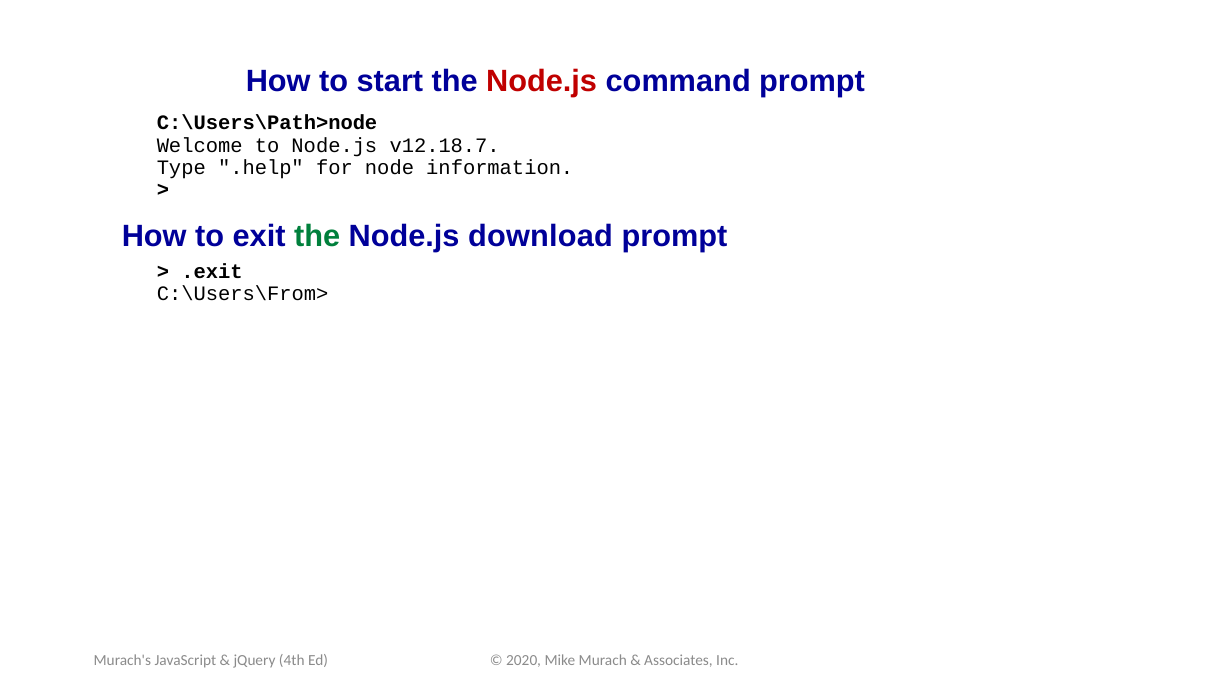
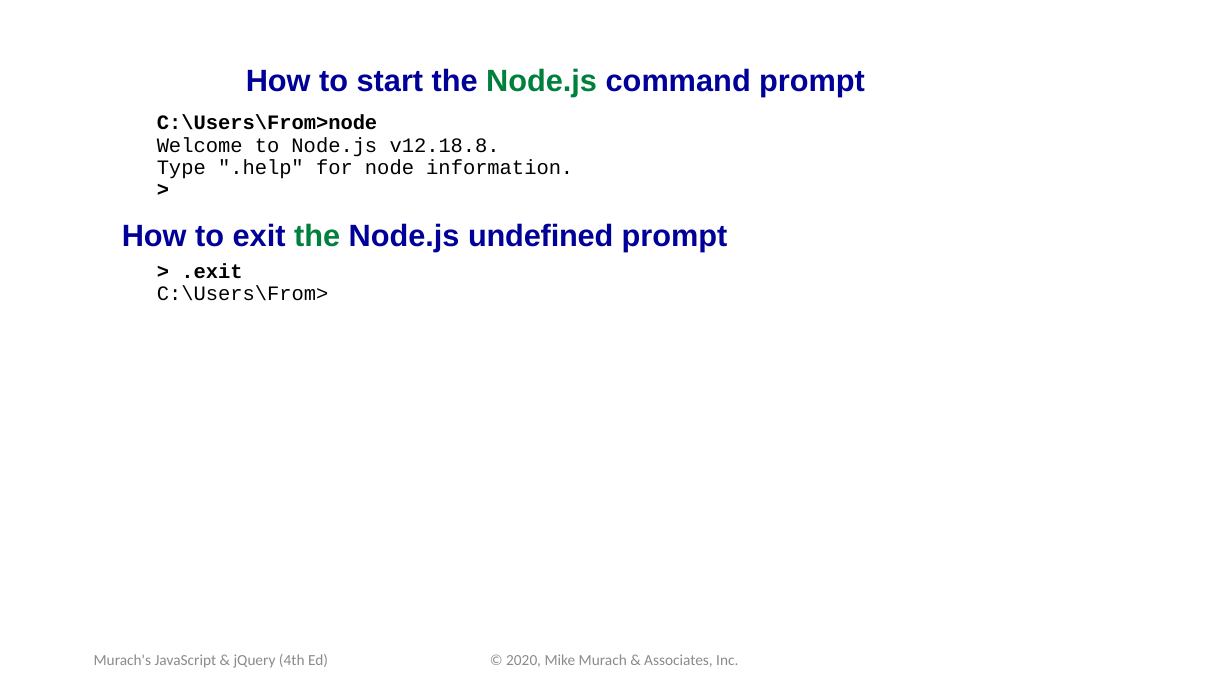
Node.js at (542, 81) colour: red -> green
C:\Users\Path>node: C:\Users\Path>node -> C:\Users\From>node
v12.18.7: v12.18.7 -> v12.18.8
download: download -> undefined
